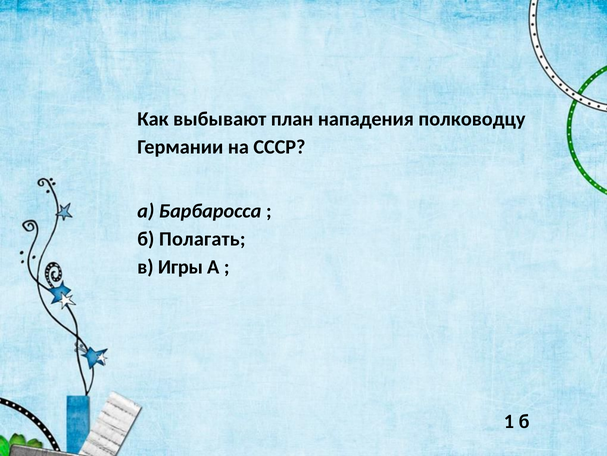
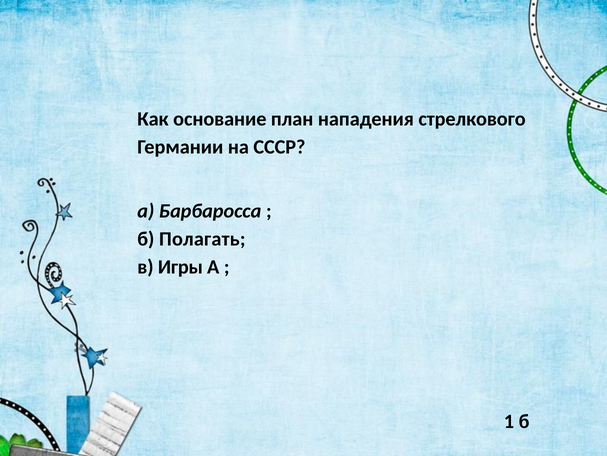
выбывают: выбывают -> основание
полководцу: полководцу -> стрелкового
